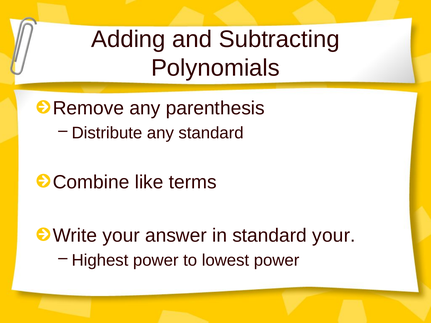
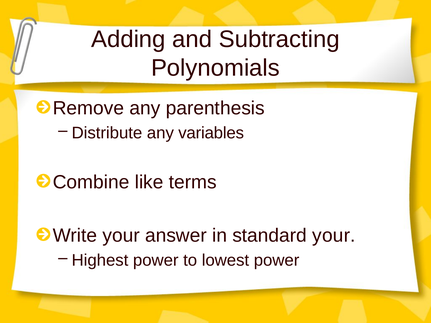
any standard: standard -> variables
